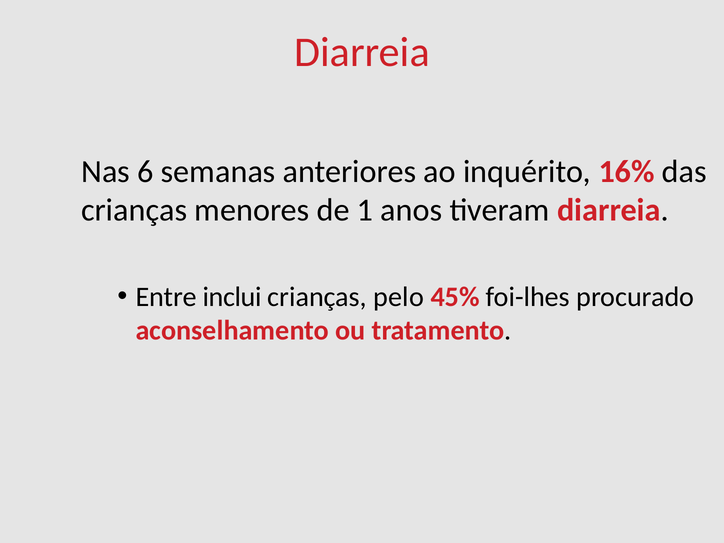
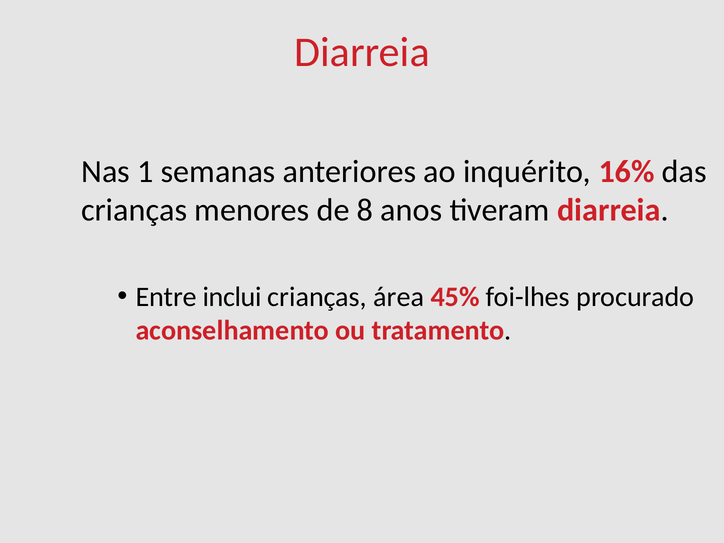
6: 6 -> 1
1: 1 -> 8
pelo: pelo -> área
